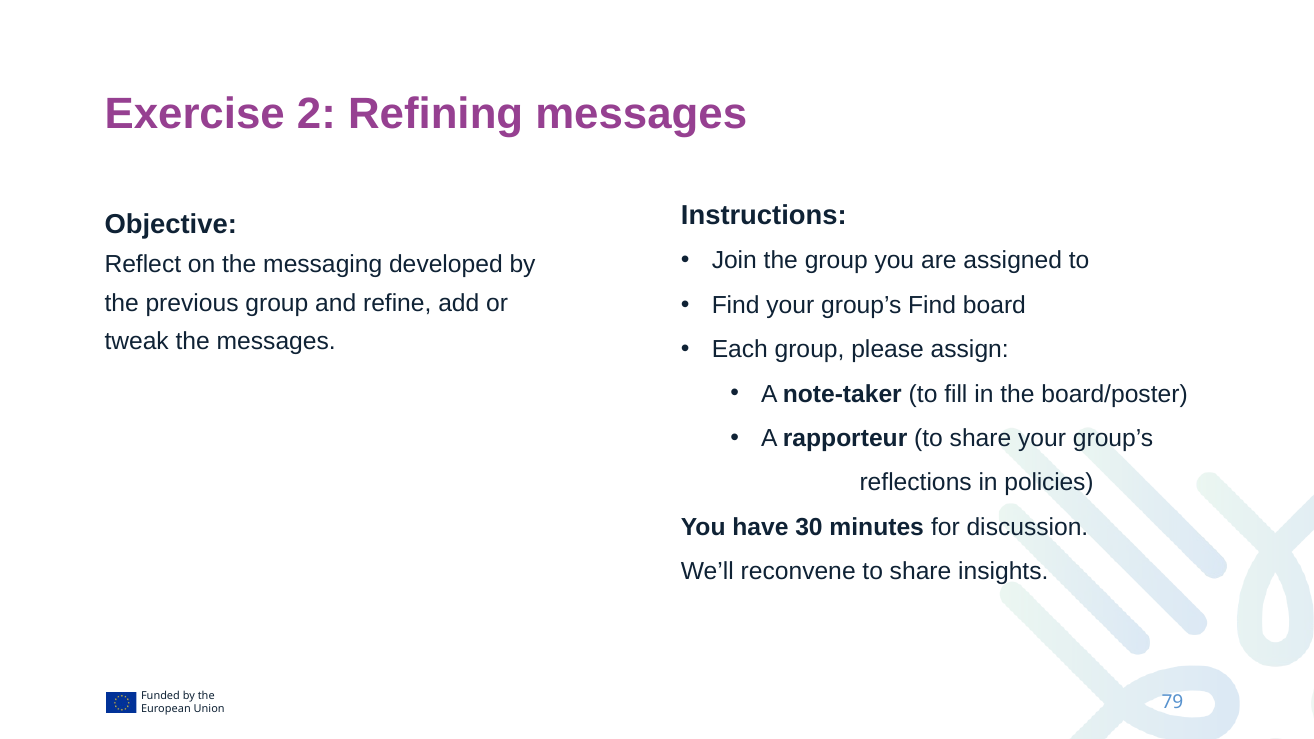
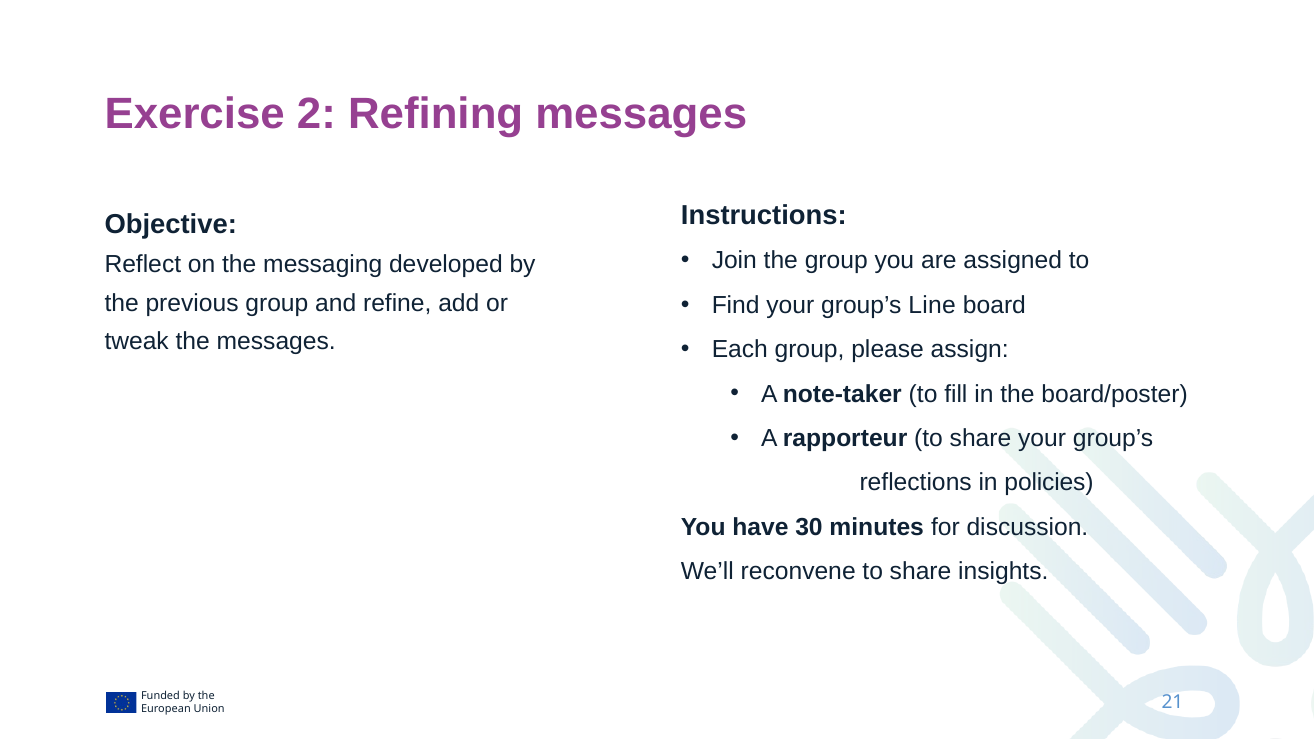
group’s Find: Find -> Line
79: 79 -> 21
